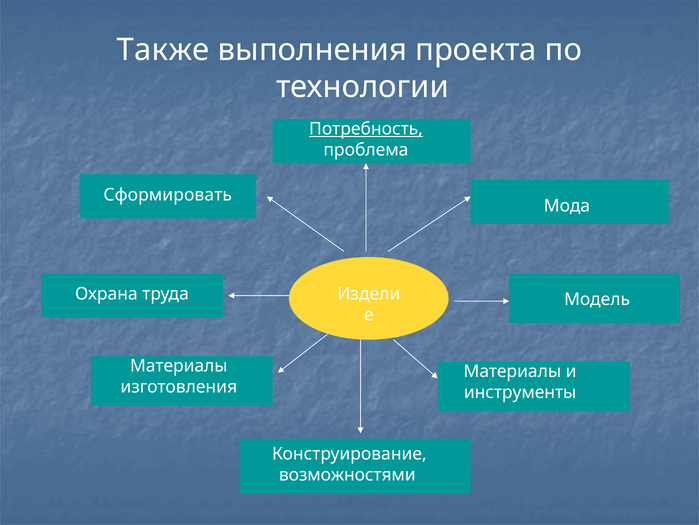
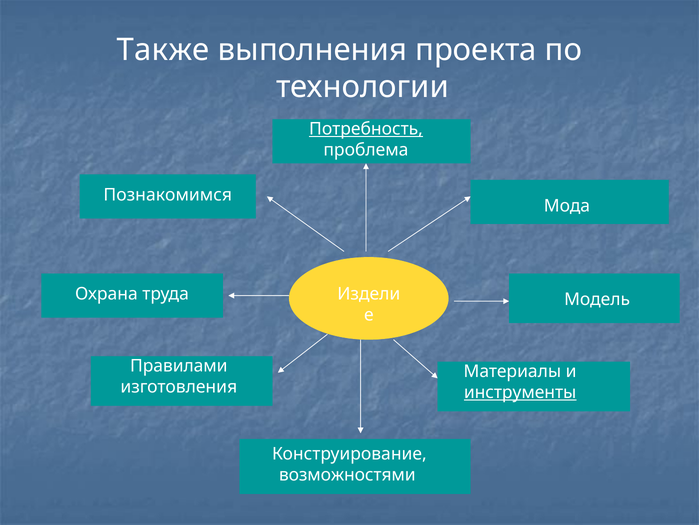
Сформировать: Сформировать -> Познакомимся
Материалы at (179, 365): Материалы -> Правилами
инструменты underline: none -> present
